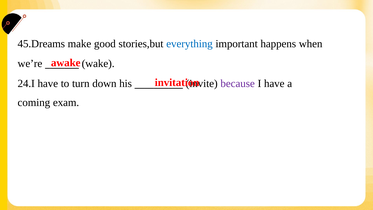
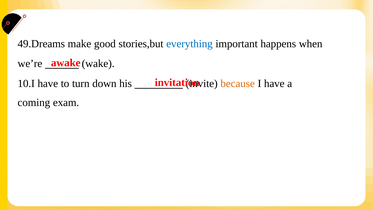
45.Dreams: 45.Dreams -> 49.Dreams
24.I: 24.I -> 10.I
because colour: purple -> orange
